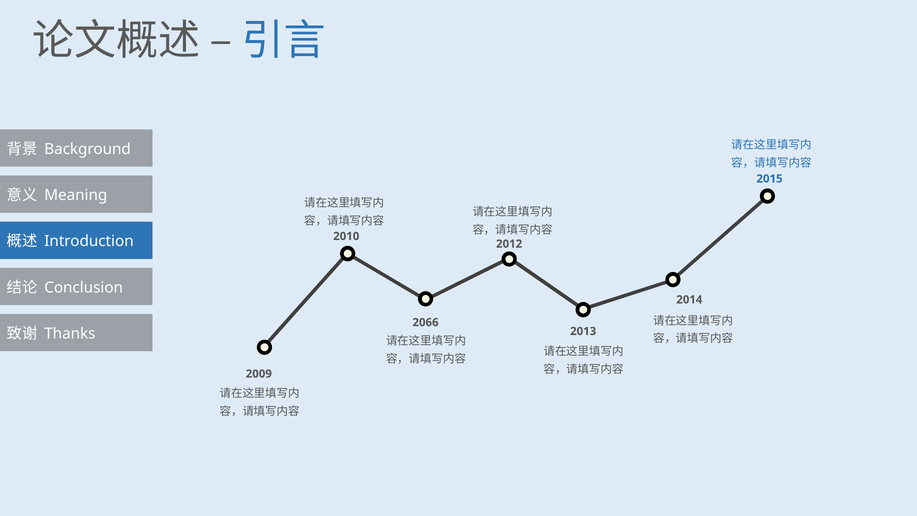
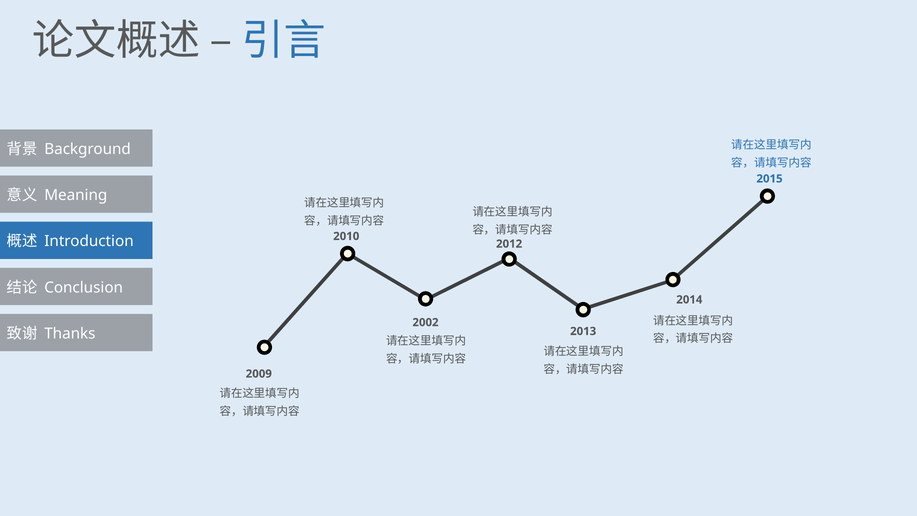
2066: 2066 -> 2002
